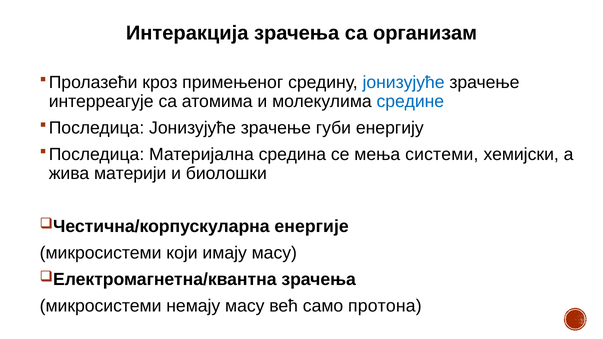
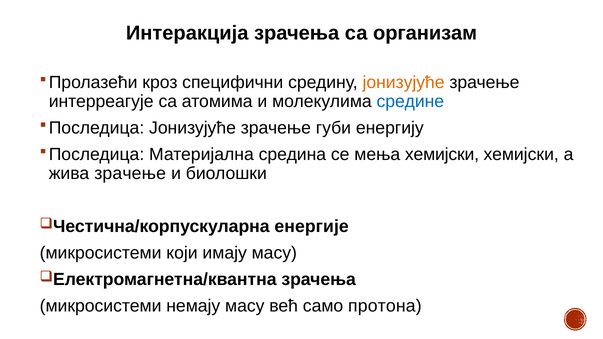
примењеног: примењеног -> специфични
јонизујуће at (404, 82) colour: blue -> orange
мења системи: системи -> хемијски
жива материји: материји -> зрачење
